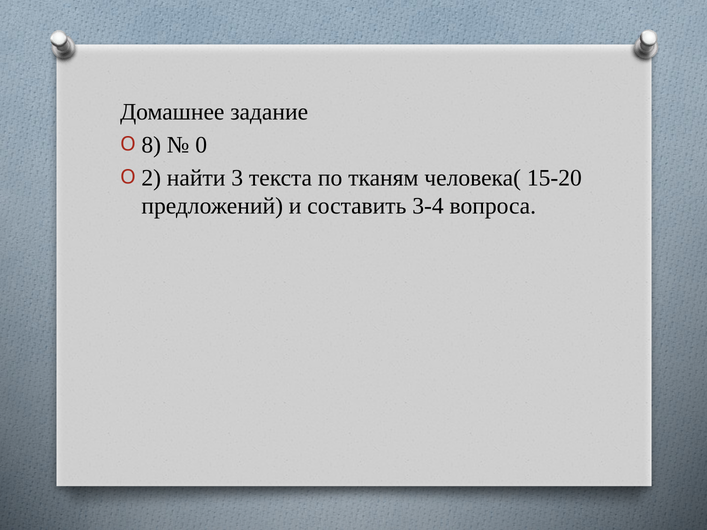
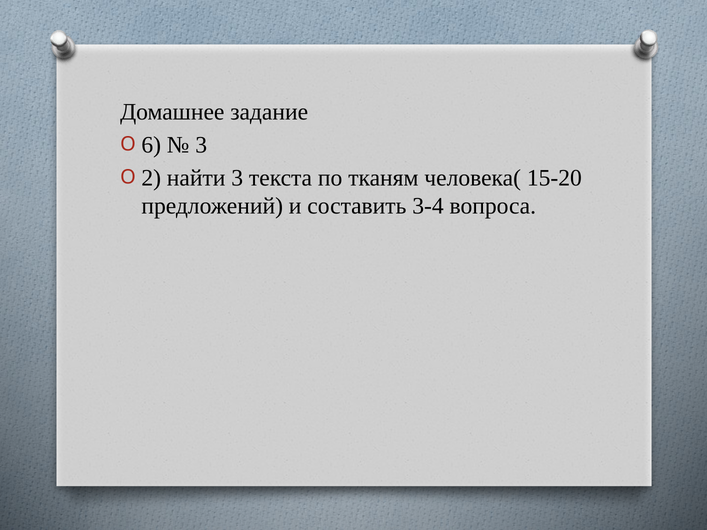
8: 8 -> 6
0 at (201, 145): 0 -> 3
